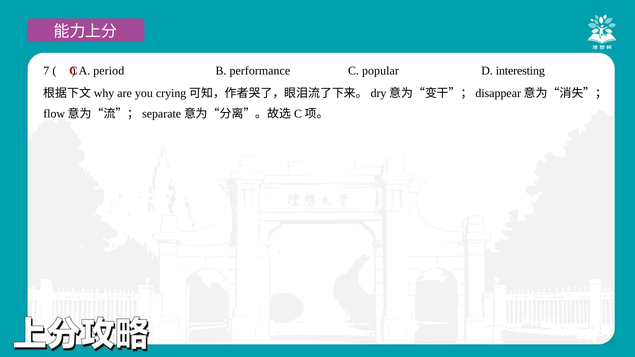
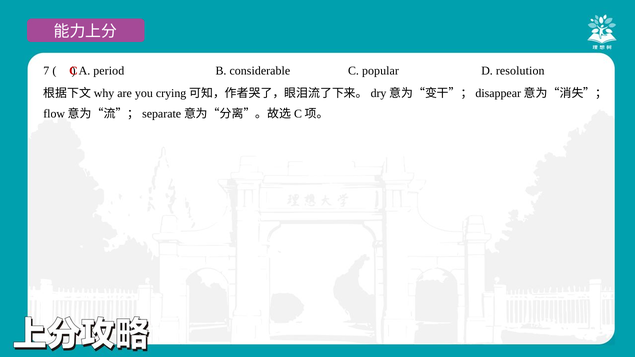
performance: performance -> considerable
interesting: interesting -> resolution
